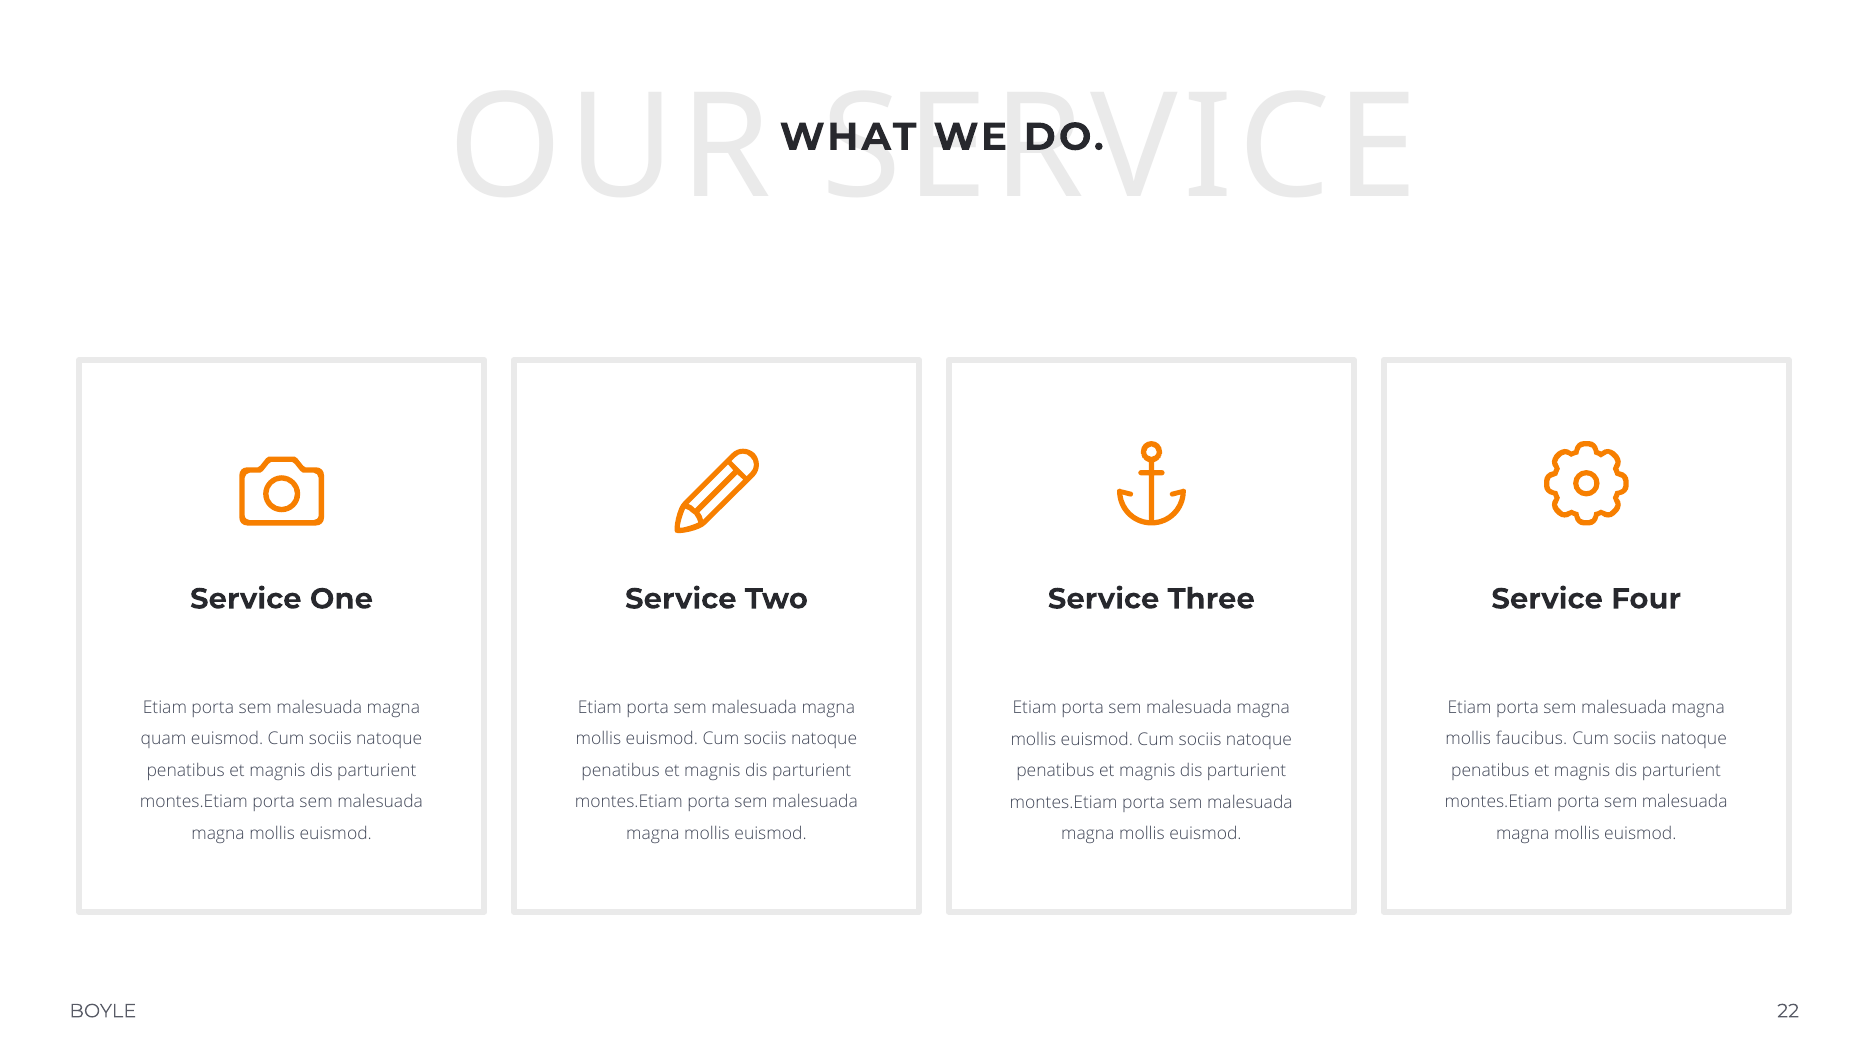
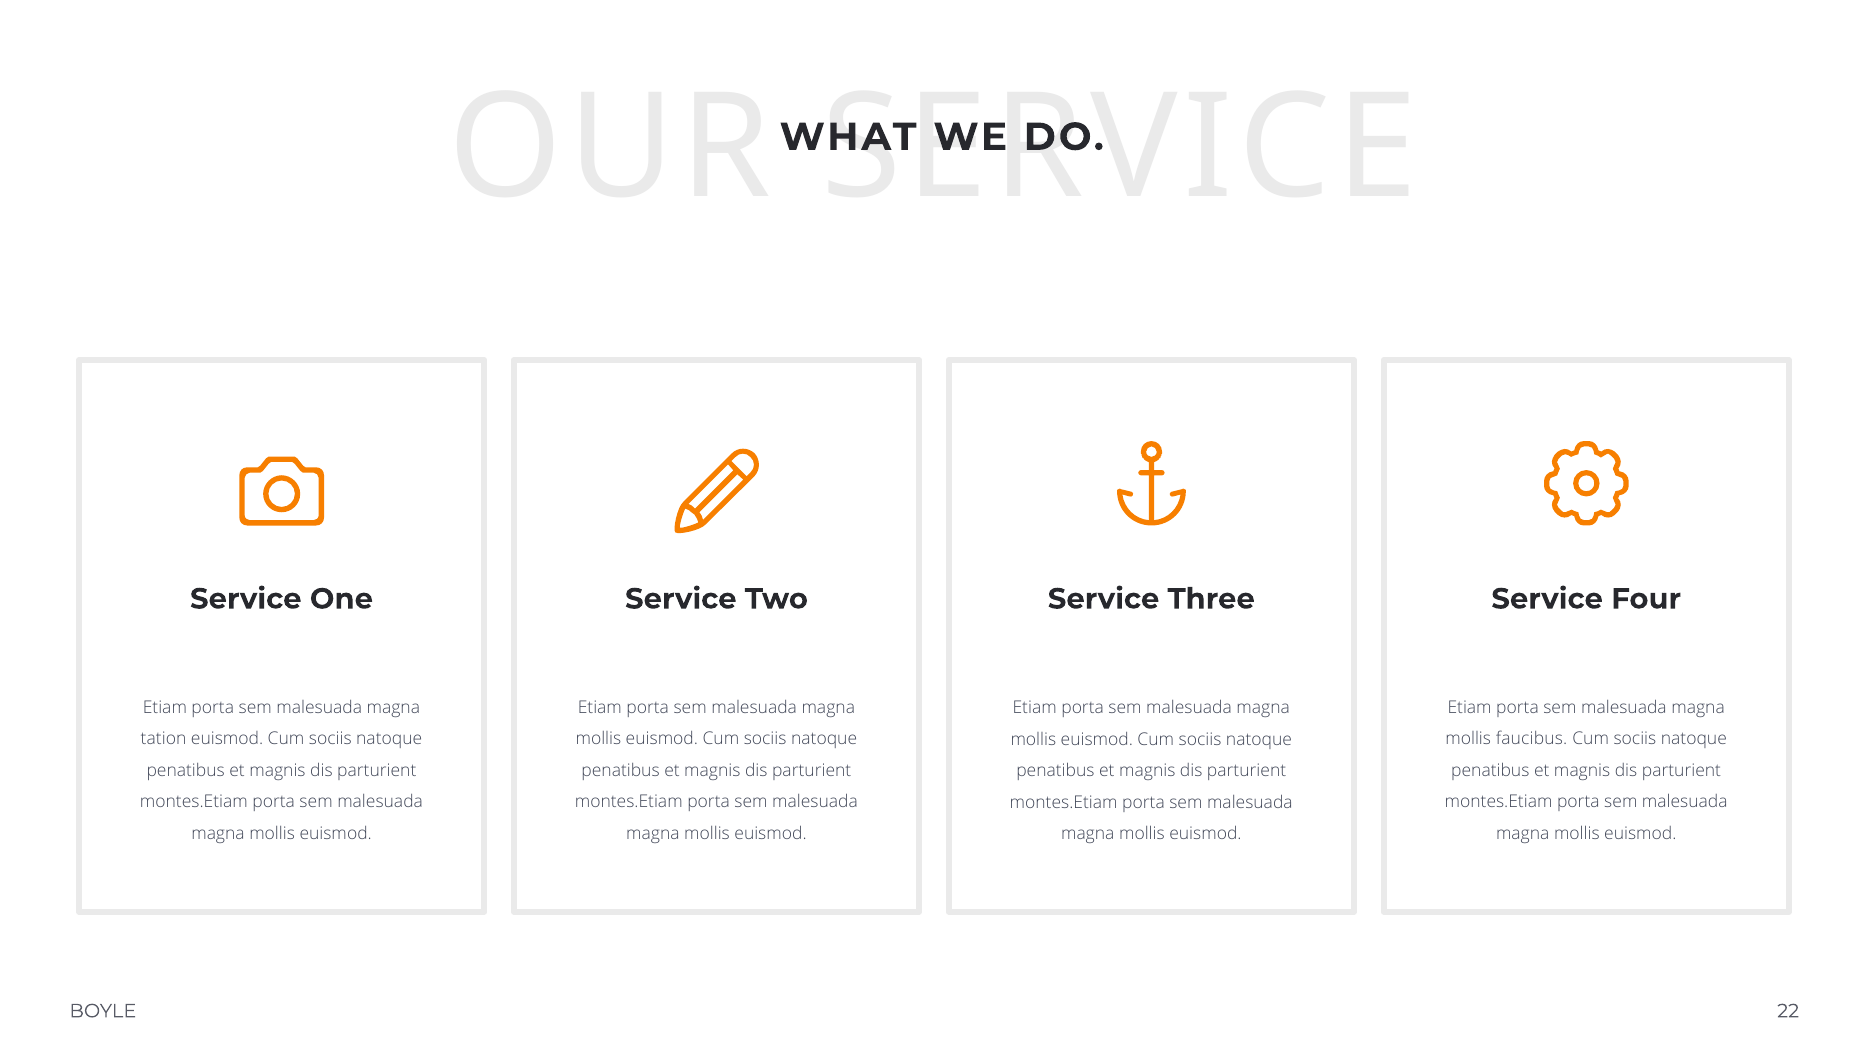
quam: quam -> tation
